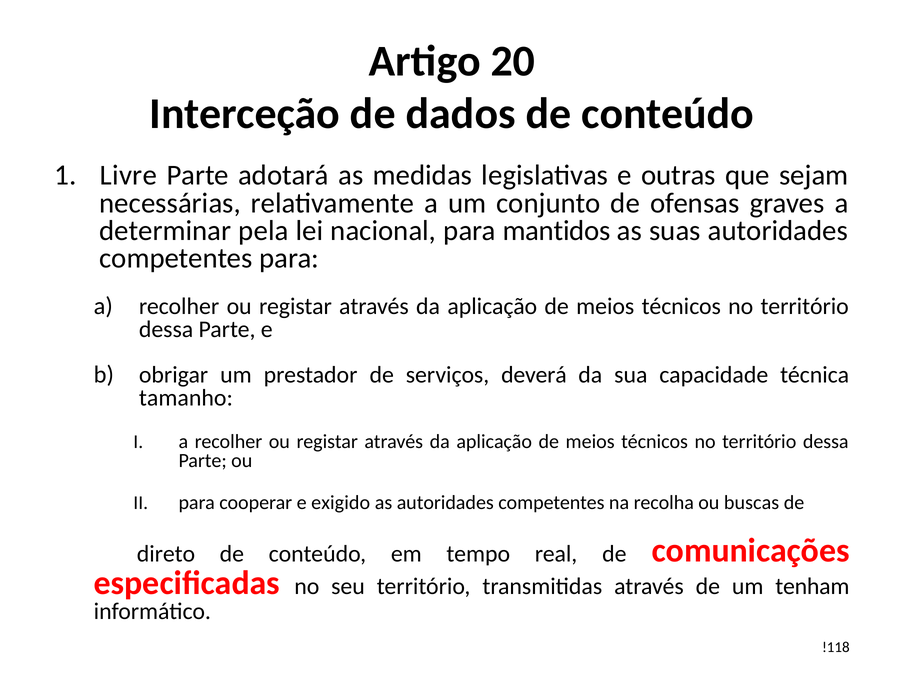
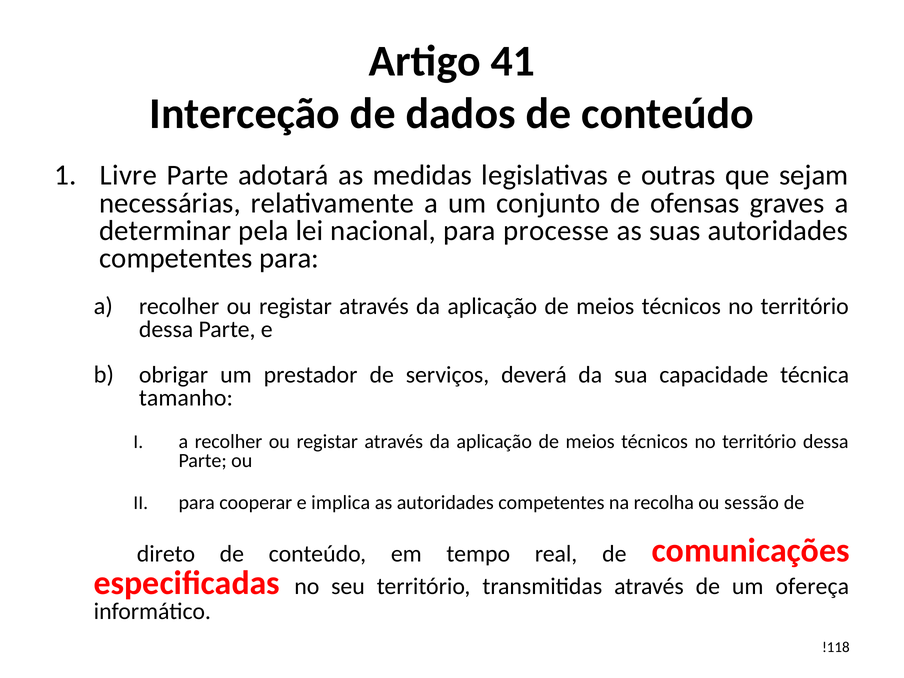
20: 20 -> 41
mantidos: mantidos -> processe
exigido: exigido -> implica
buscas: buscas -> sessão
tenham: tenham -> ofereça
